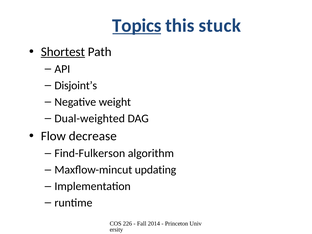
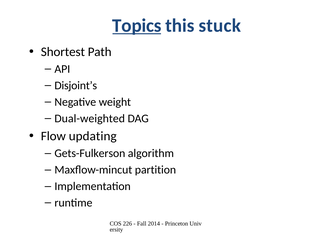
Shortest underline: present -> none
decrease: decrease -> updating
Find-Fulkerson: Find-Fulkerson -> Gets-Fulkerson
updating: updating -> partition
